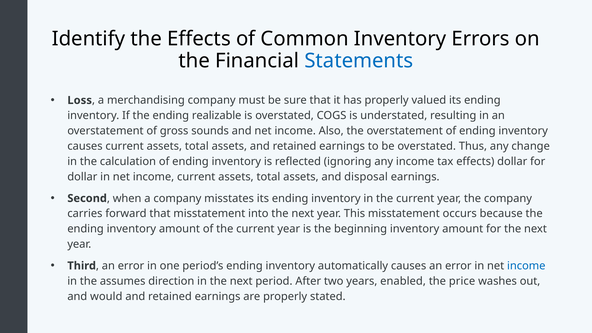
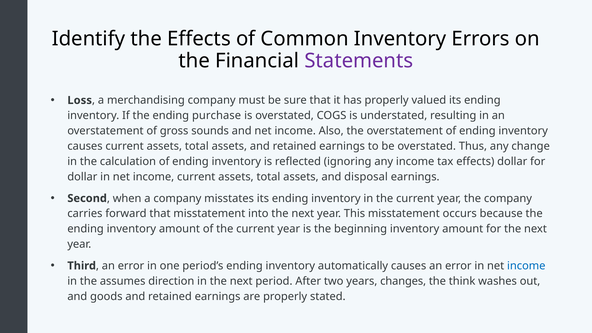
Statements colour: blue -> purple
realizable: realizable -> purchase
enabled: enabled -> changes
price: price -> think
would: would -> goods
